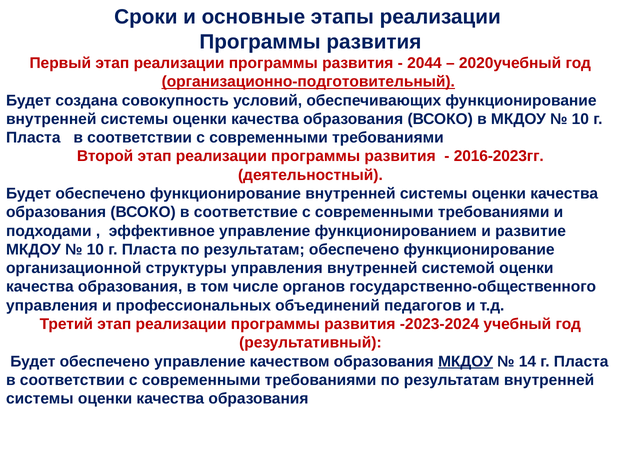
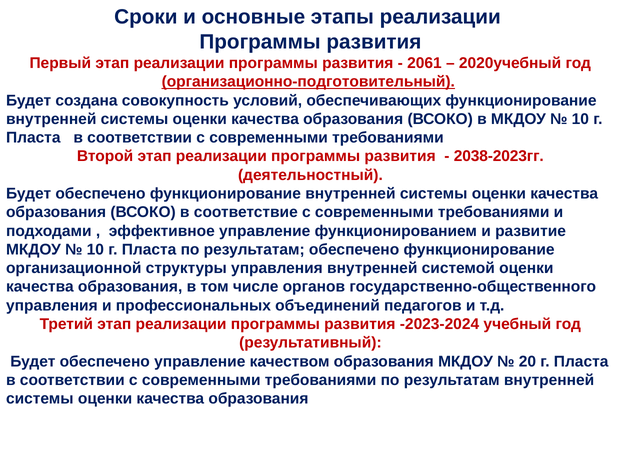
2044: 2044 -> 2061
2016-2023гг: 2016-2023гг -> 2038-2023гг
МКДОУ at (466, 361) underline: present -> none
14: 14 -> 20
